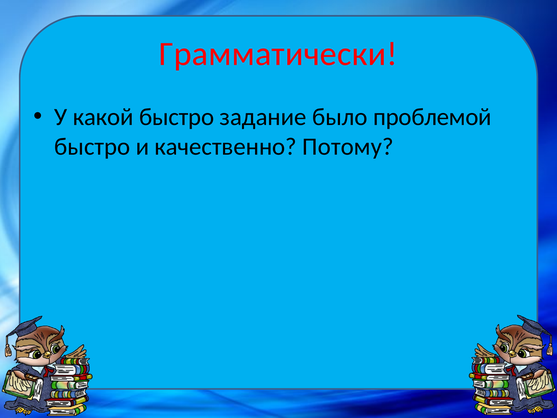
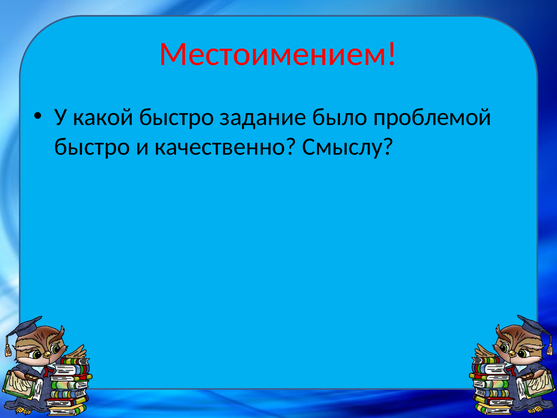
Грамматически: Грамматически -> Местоимением
Потому: Потому -> Смыслу
